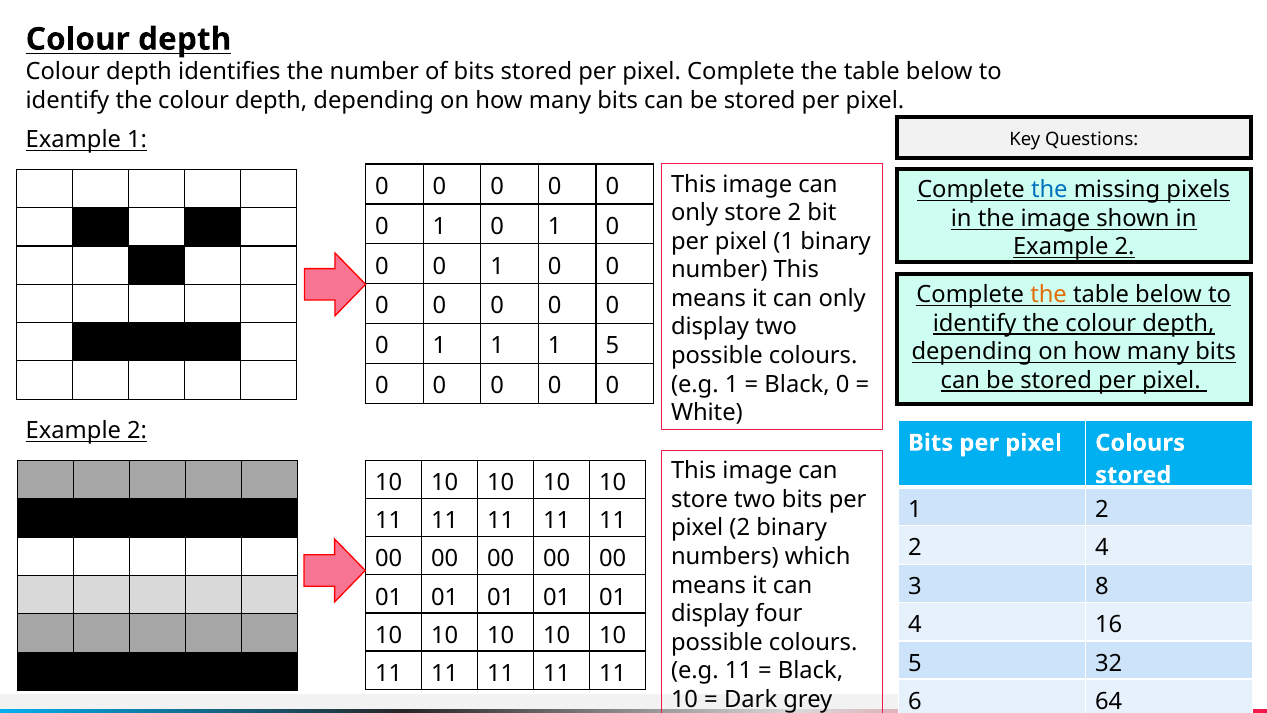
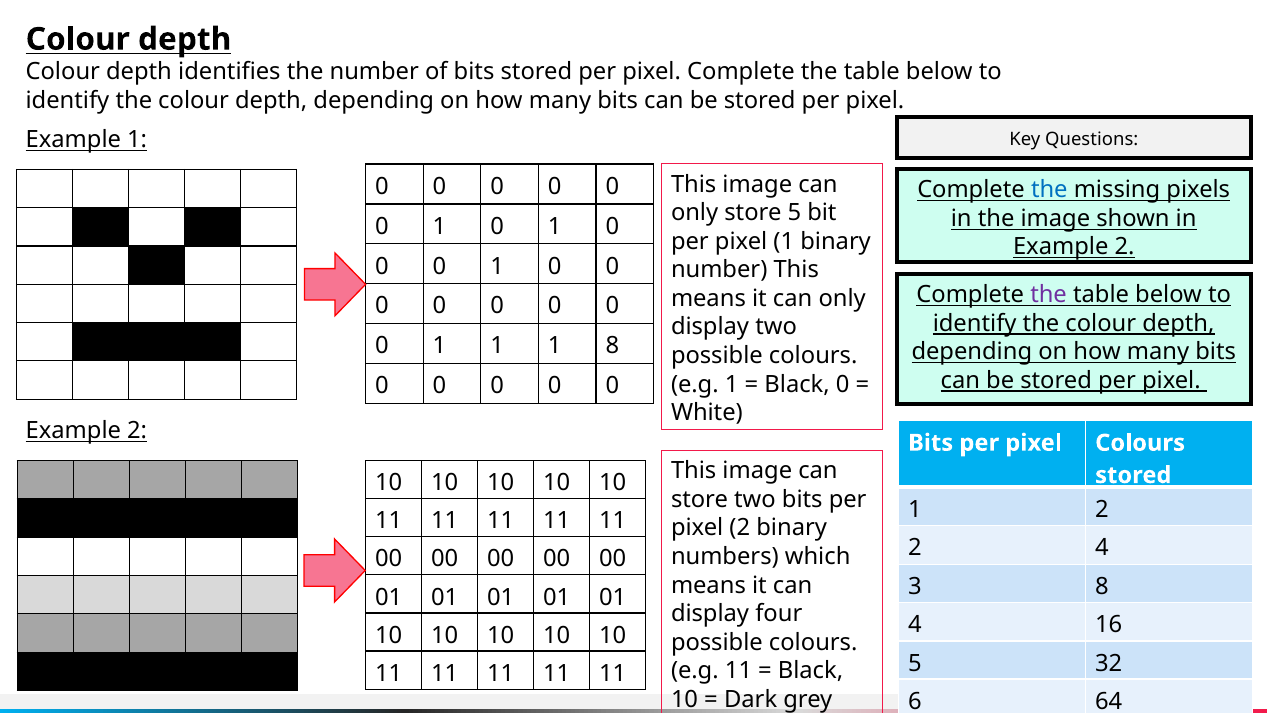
store 2: 2 -> 5
the at (1049, 295) colour: orange -> purple
1 5: 5 -> 8
